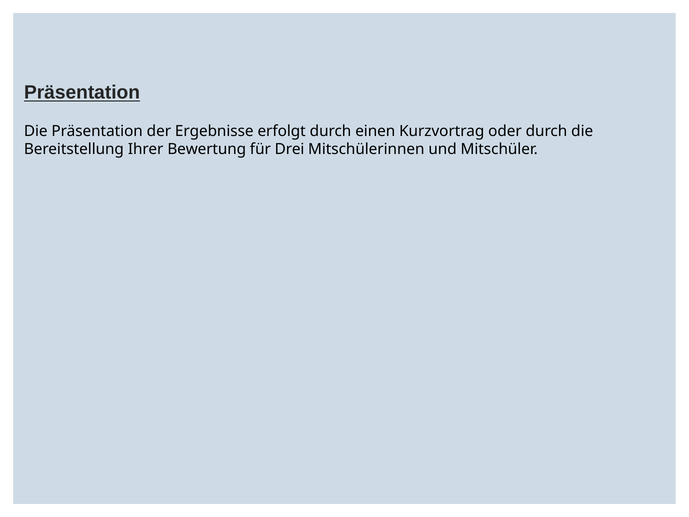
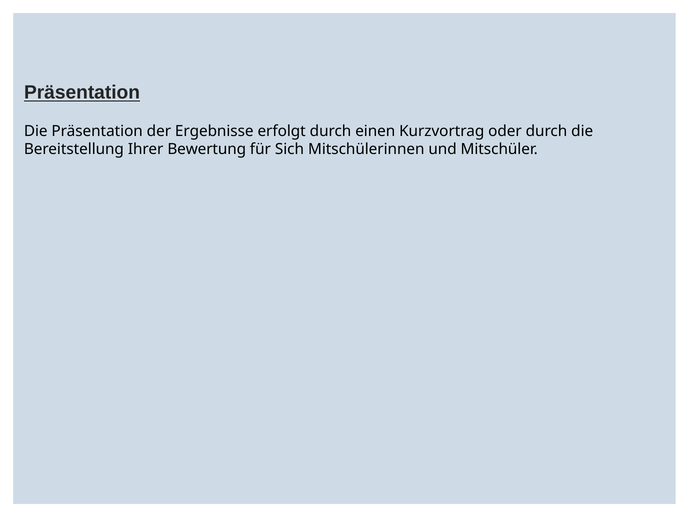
Drei: Drei -> Sich
